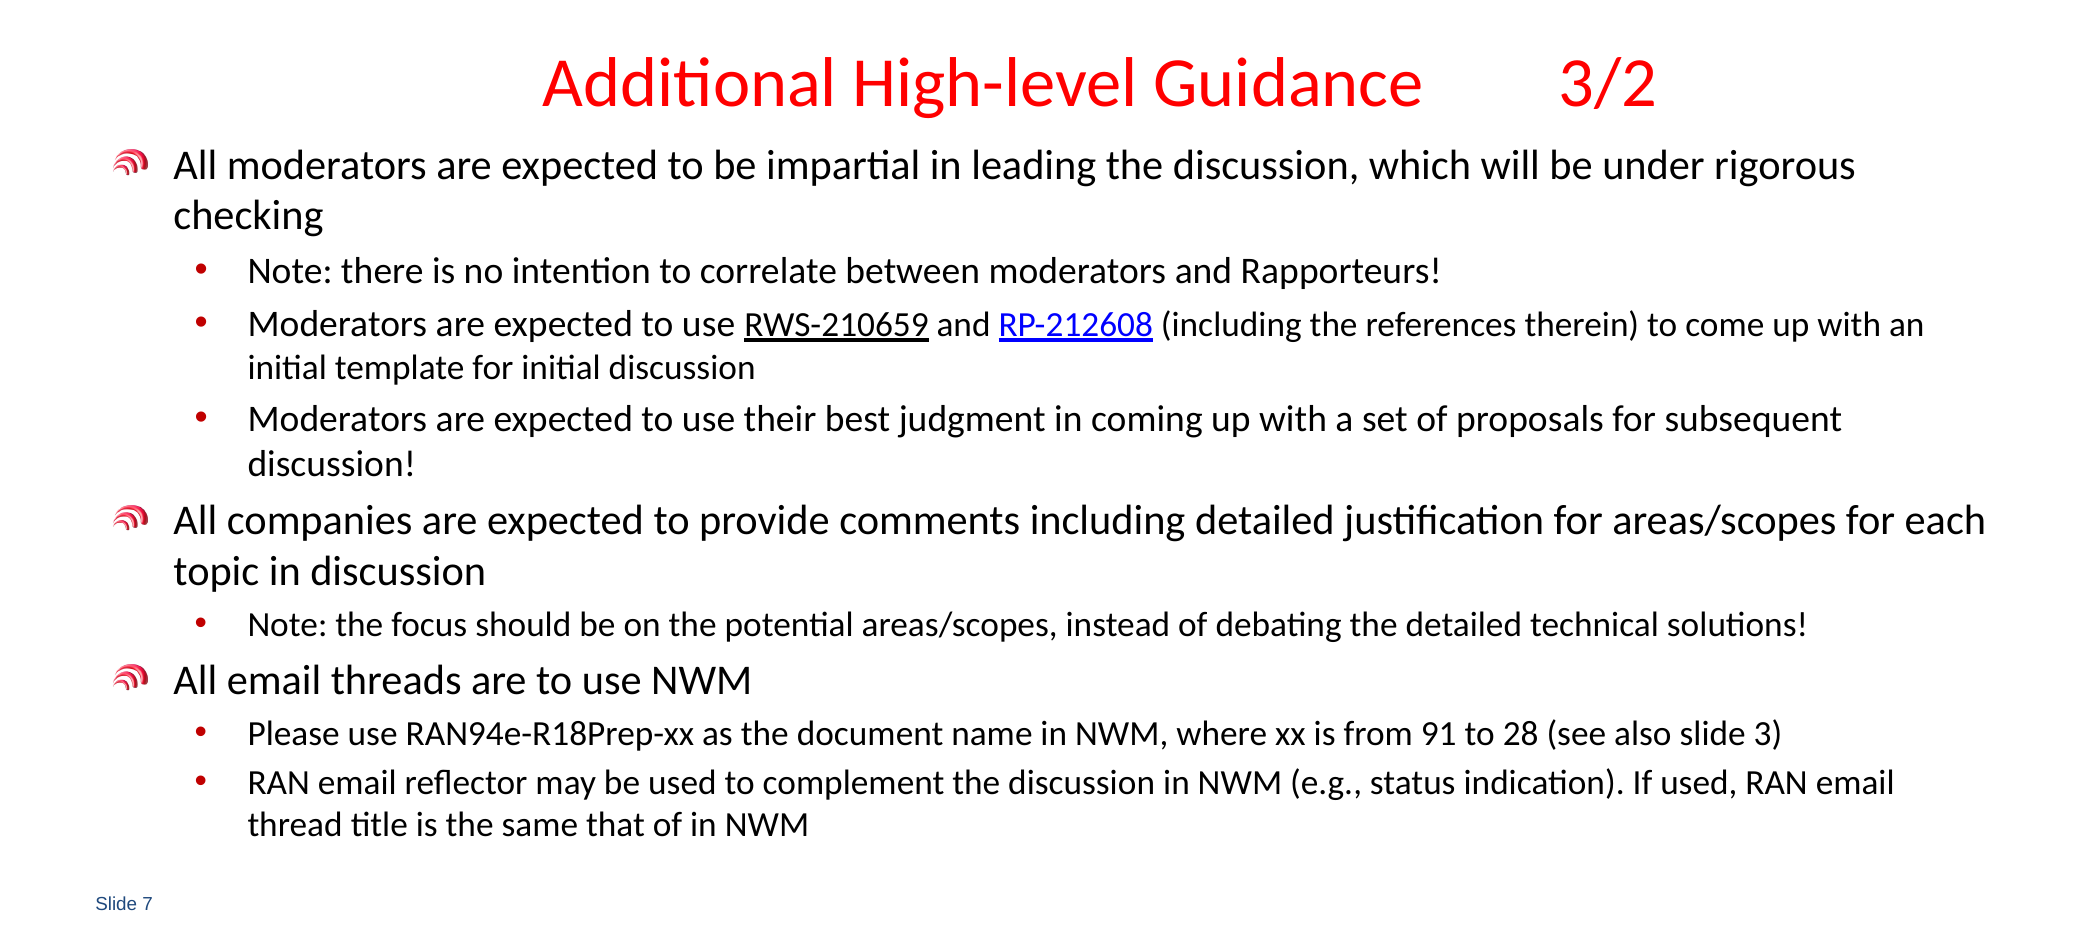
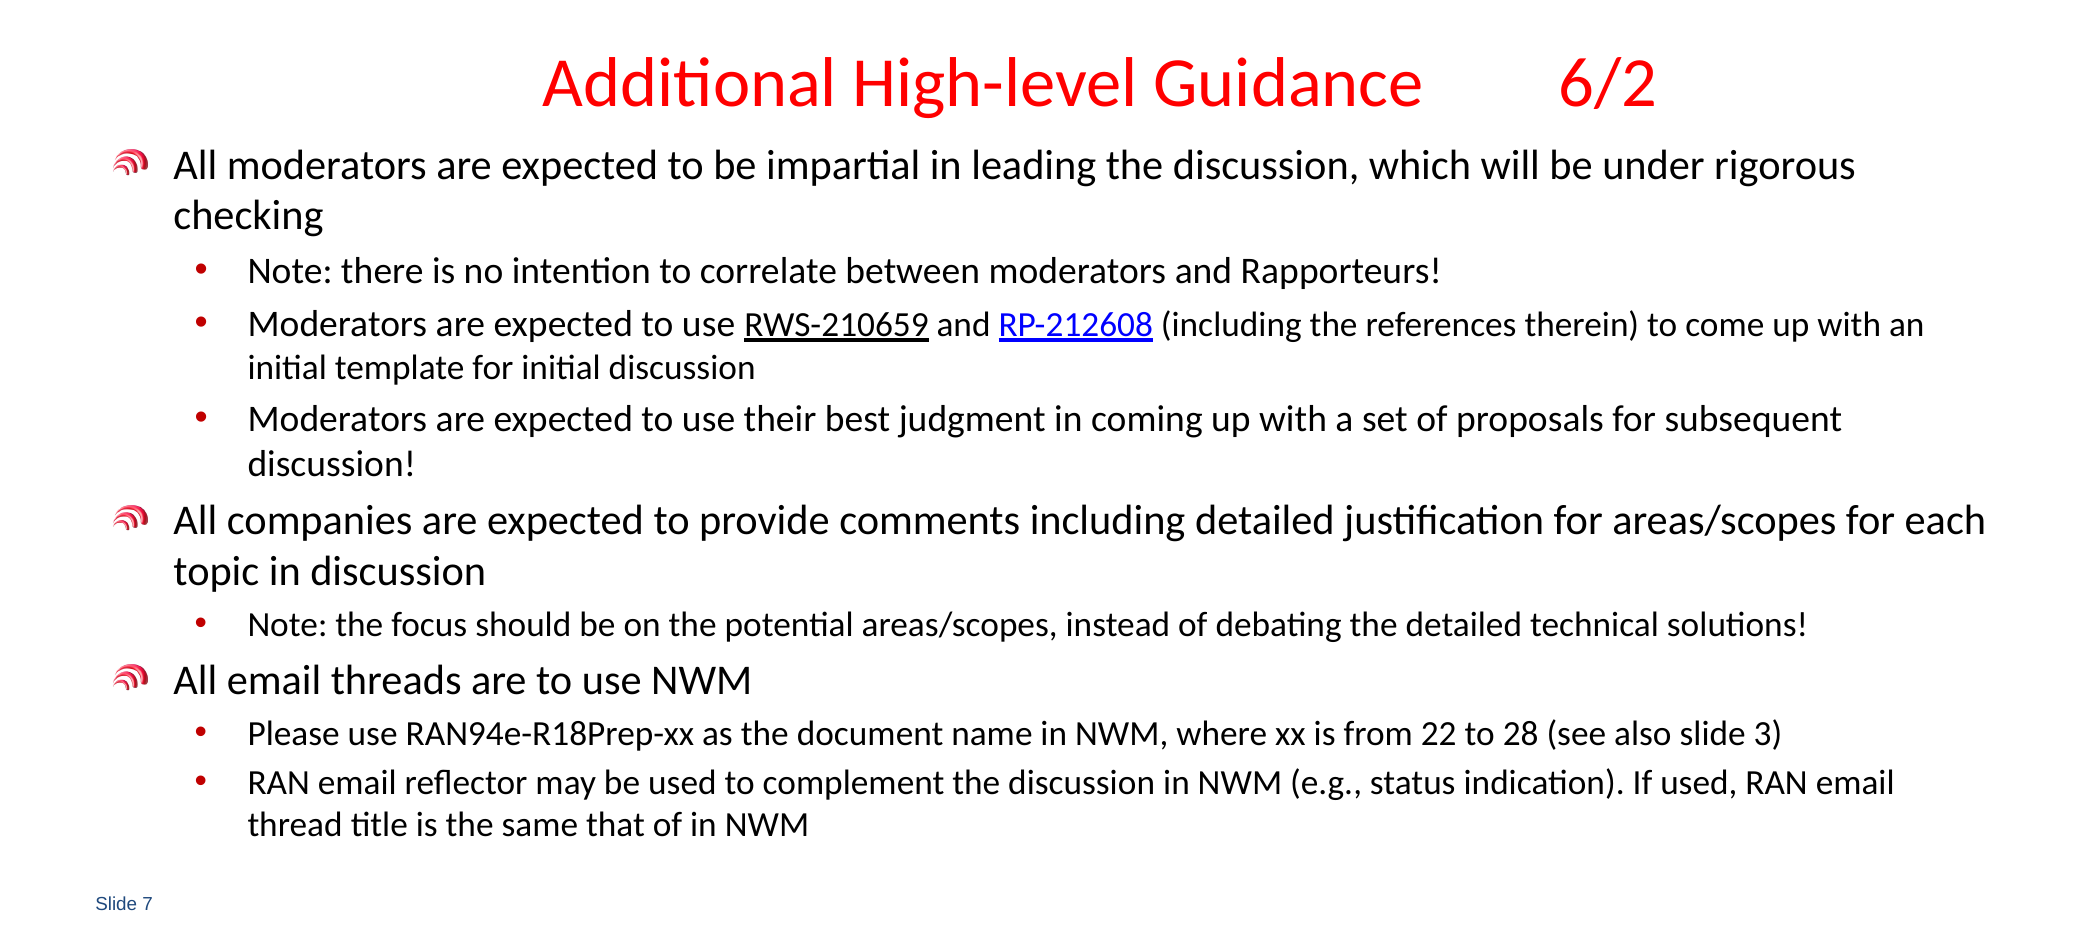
3/2: 3/2 -> 6/2
91: 91 -> 22
